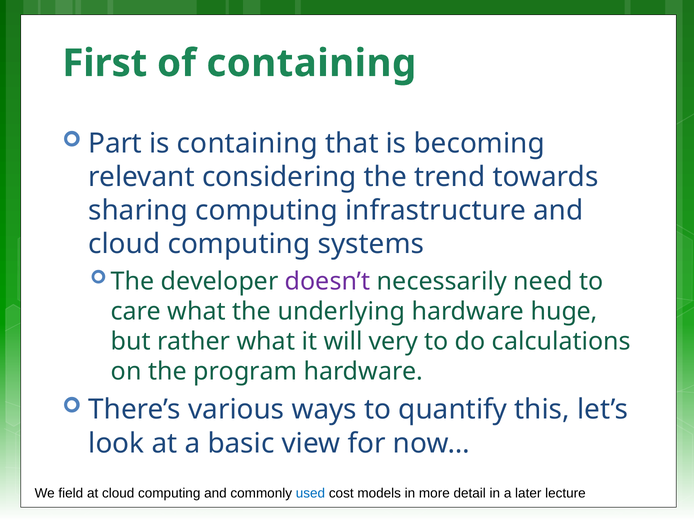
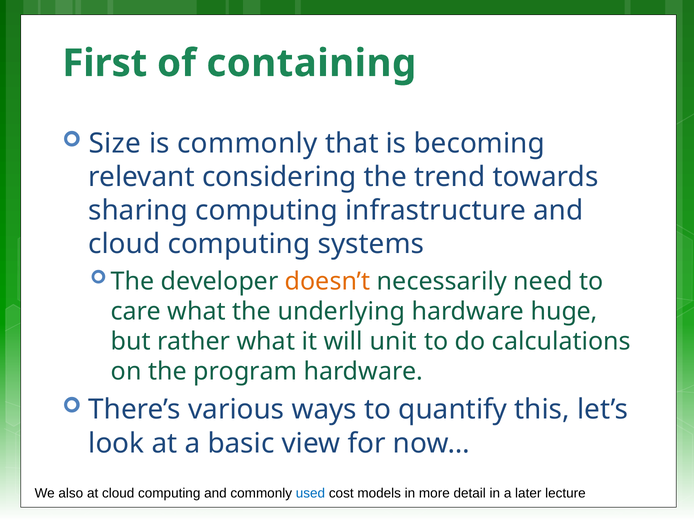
Part: Part -> Size
is containing: containing -> commonly
doesn’t colour: purple -> orange
very: very -> unit
field: field -> also
